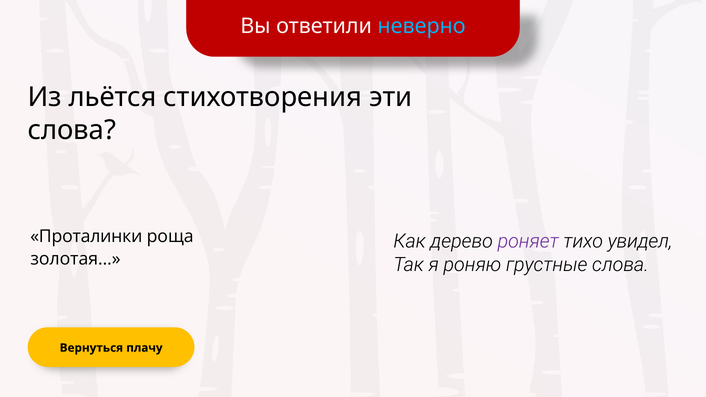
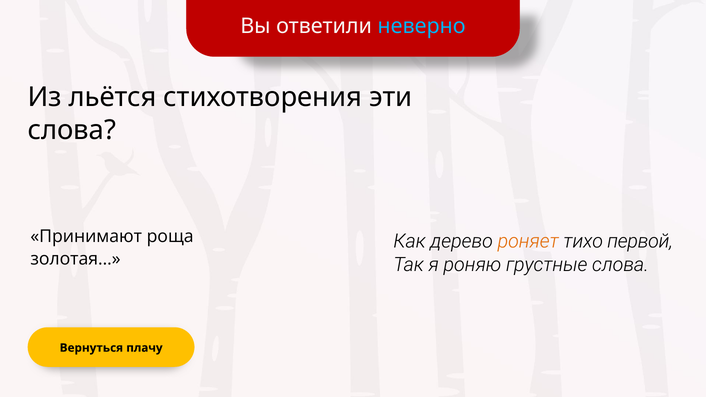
Проталинки: Проталинки -> Принимают
роняет colour: purple -> orange
увидел: увидел -> первой
